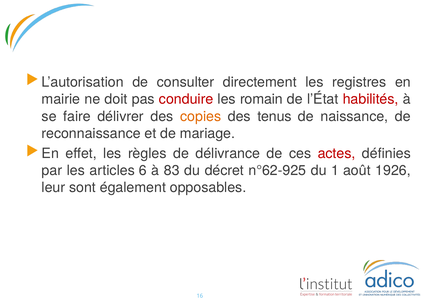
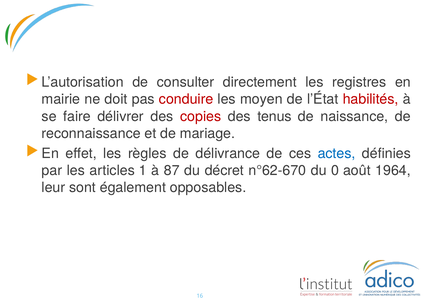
romain: romain -> moyen
copies colour: orange -> red
actes colour: red -> blue
6: 6 -> 1
83: 83 -> 87
n°62-925: n°62-925 -> n°62-670
1: 1 -> 0
1926: 1926 -> 1964
